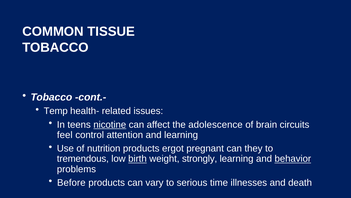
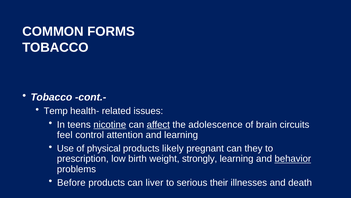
TISSUE: TISSUE -> FORMS
affect underline: none -> present
nutrition: nutrition -> physical
ergot: ergot -> likely
tremendous: tremendous -> prescription
birth underline: present -> none
vary: vary -> liver
time: time -> their
